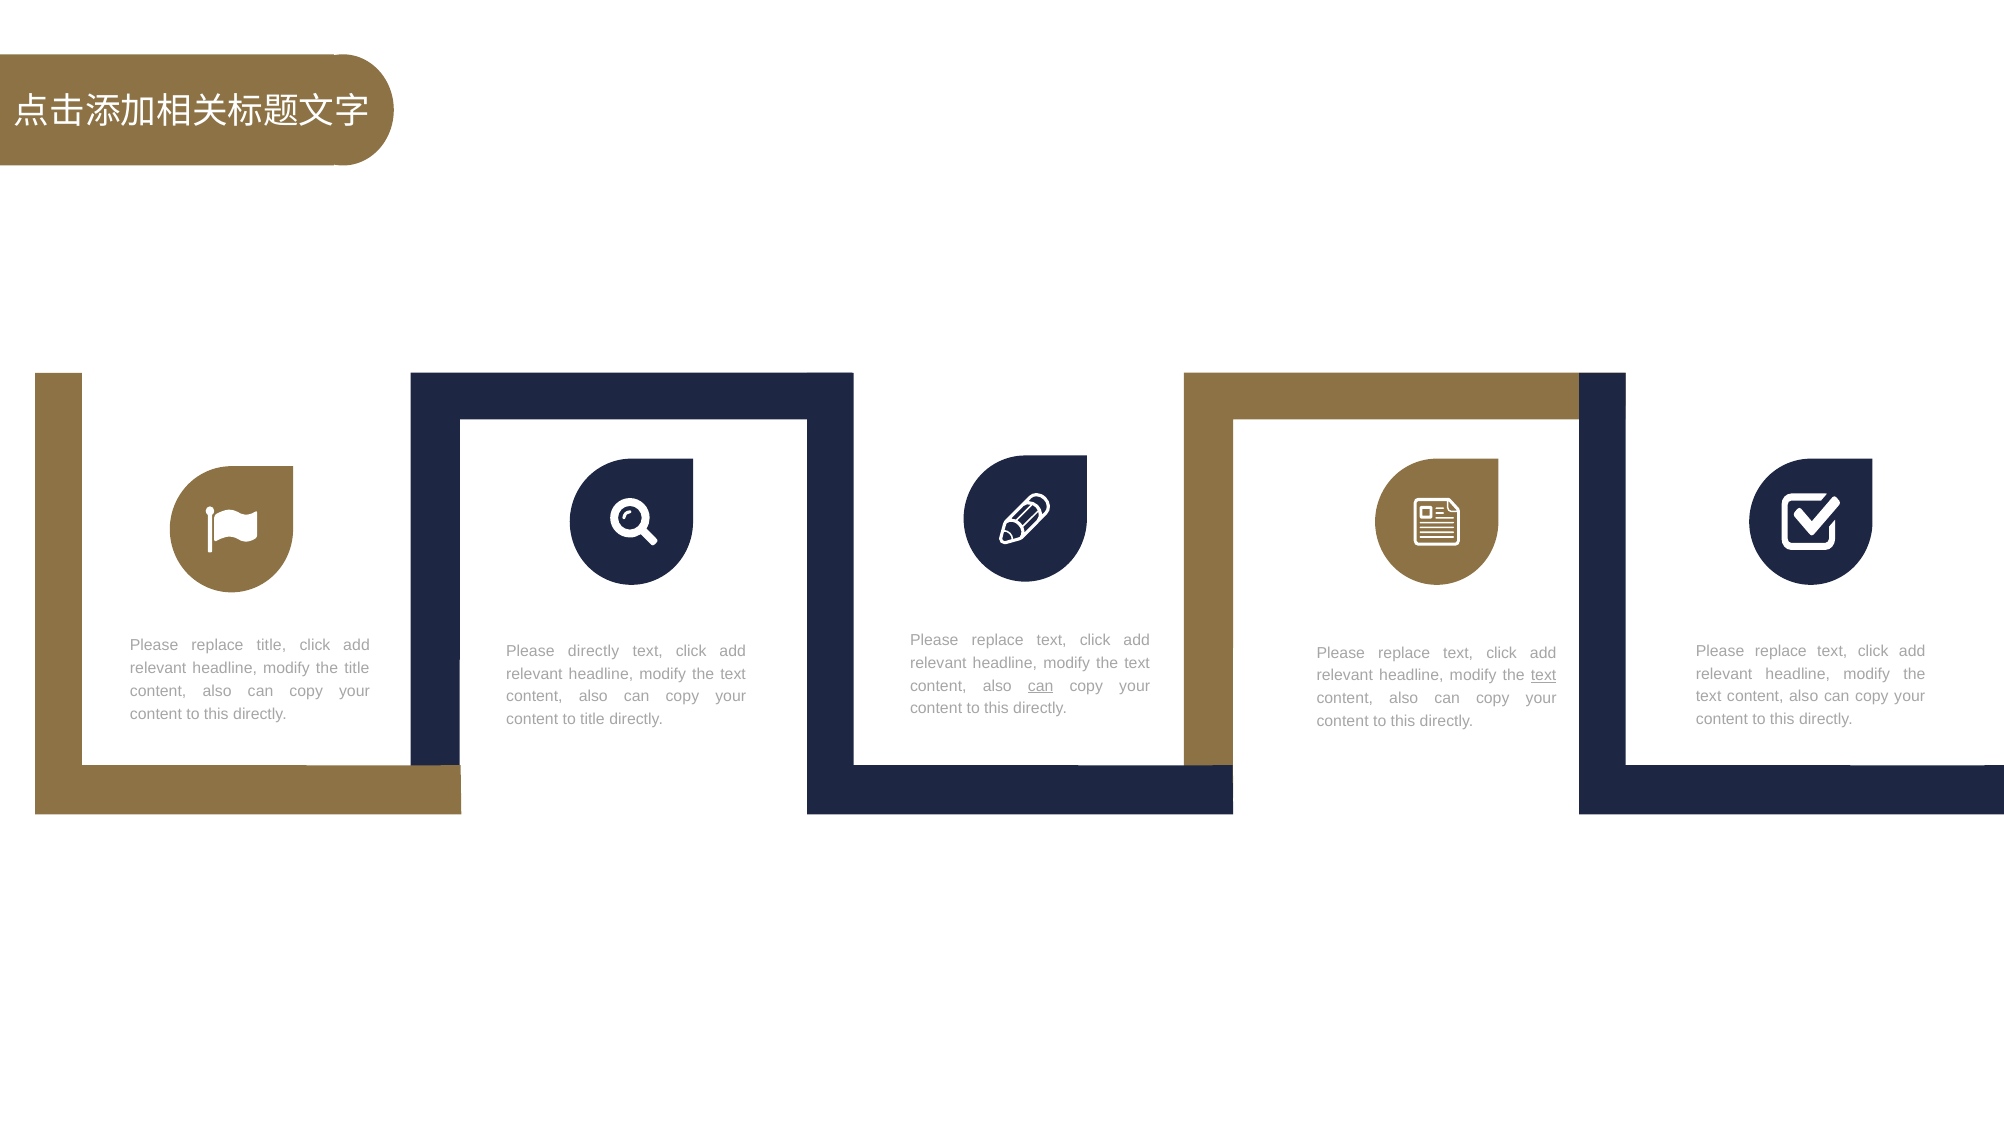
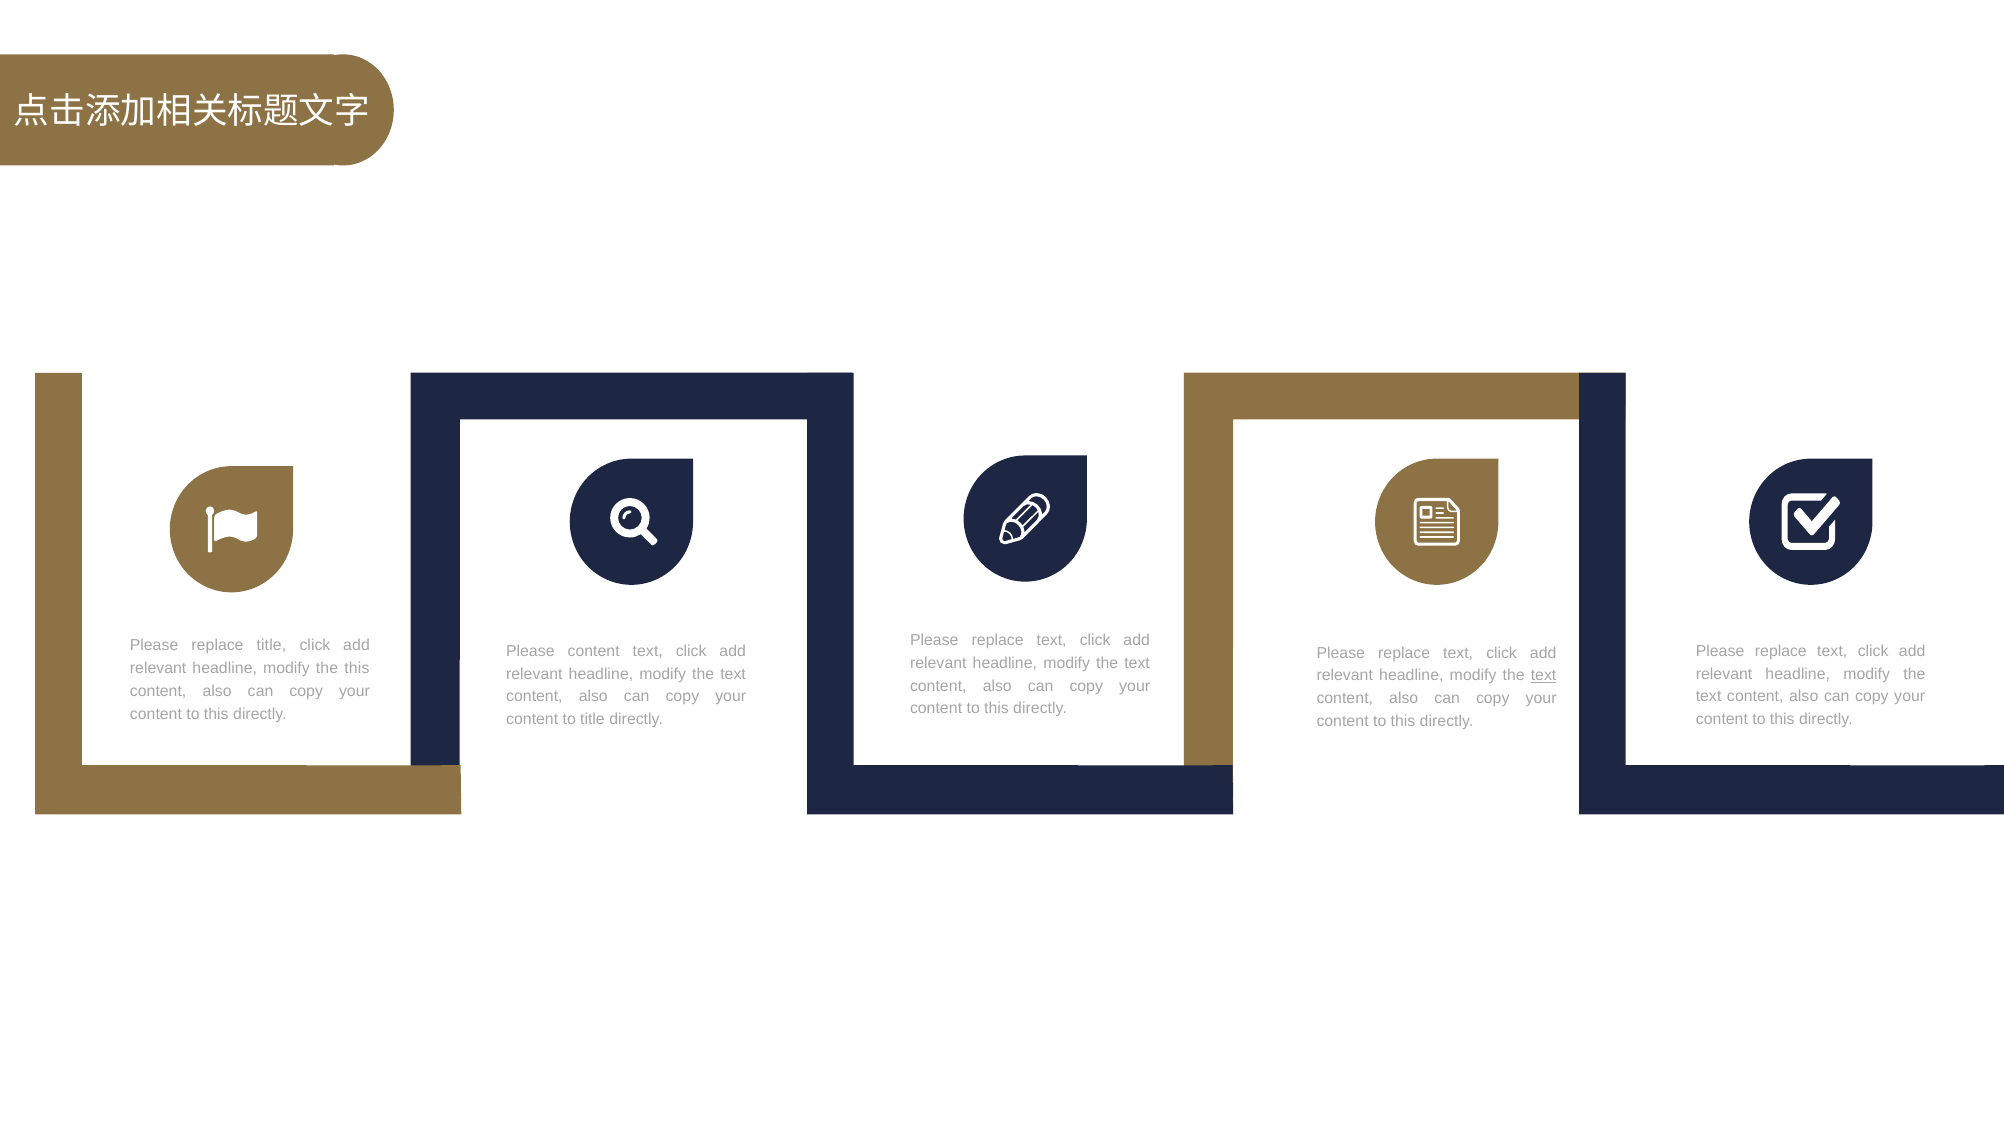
Please directly: directly -> content
the title: title -> this
can at (1041, 686) underline: present -> none
